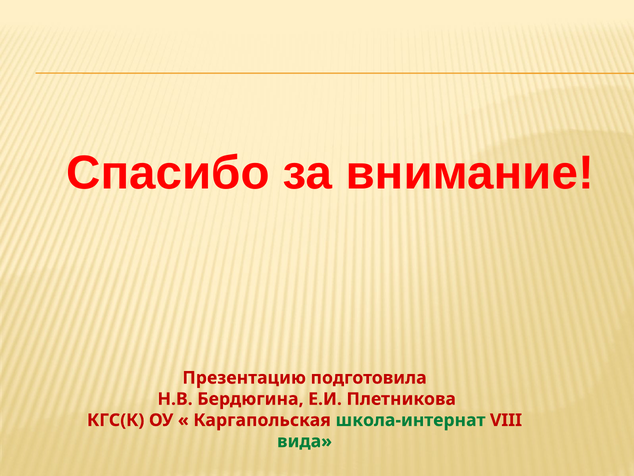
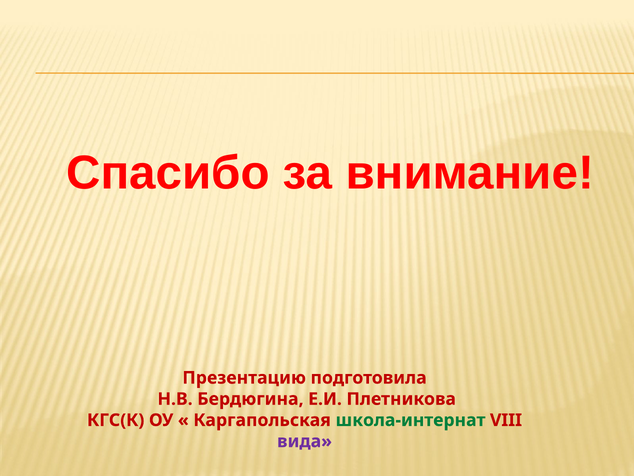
вида colour: green -> purple
